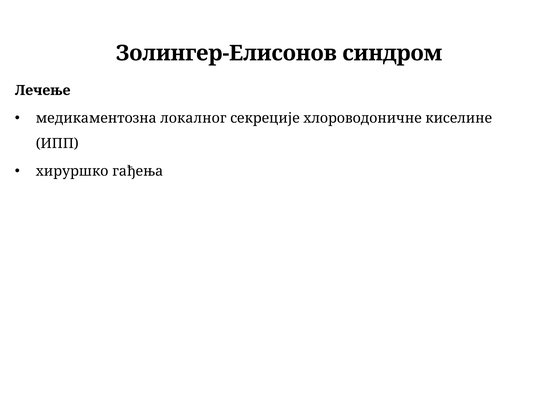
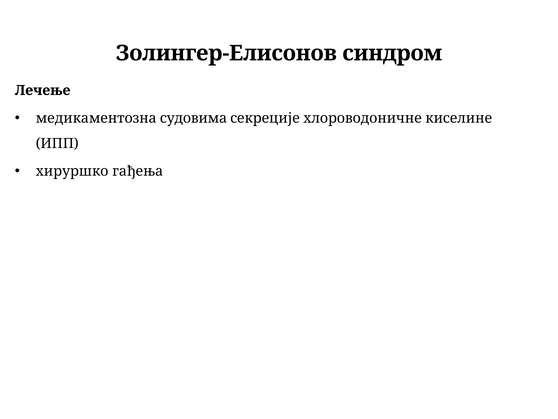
локалног: локалног -> судовима
